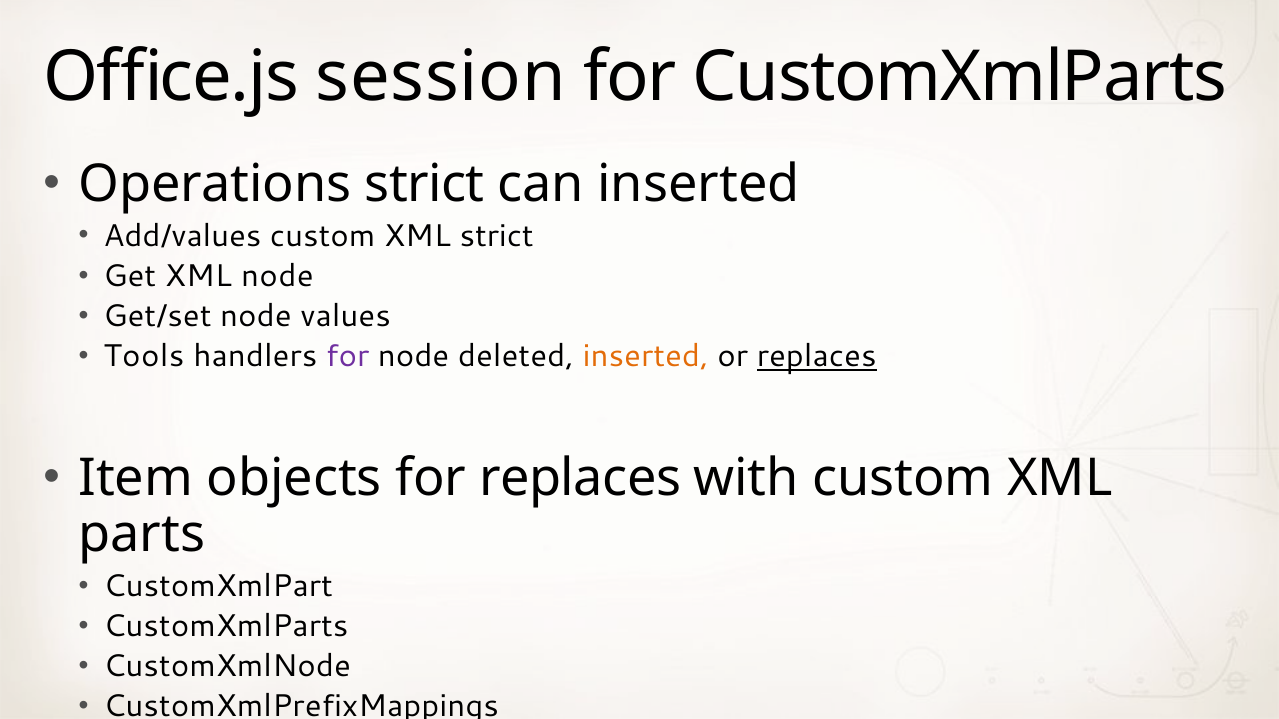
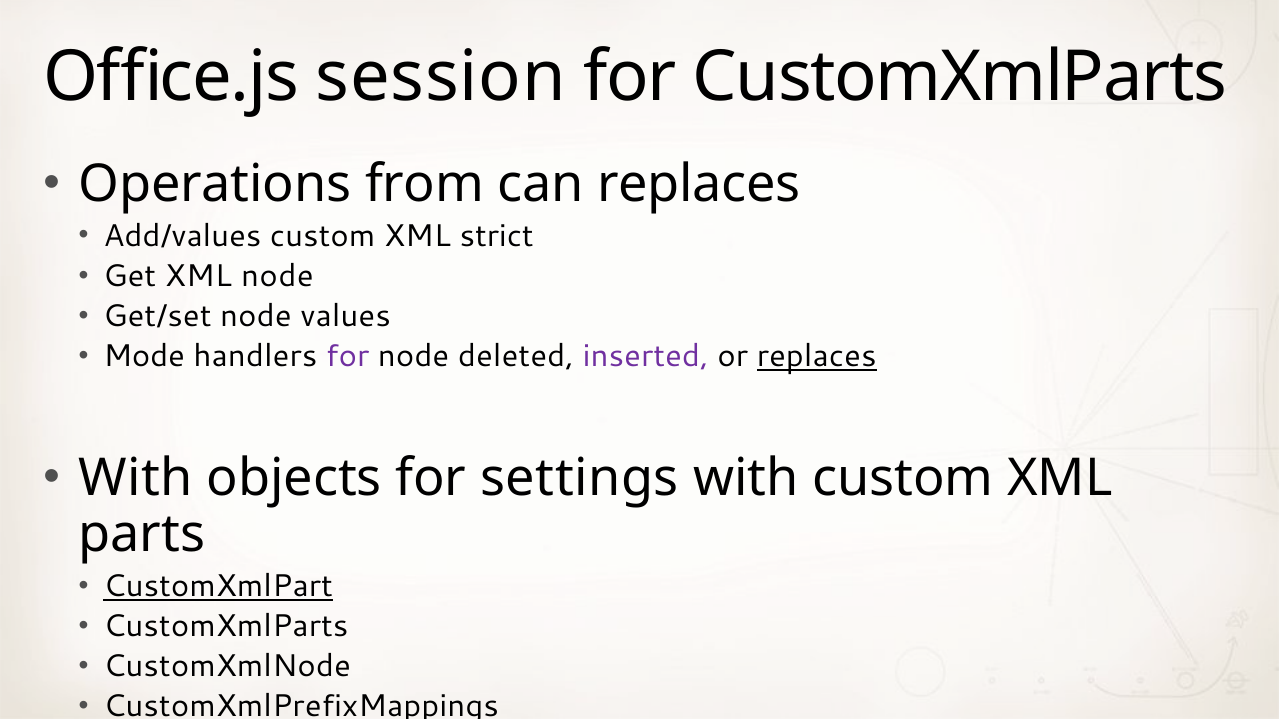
Operations strict: strict -> from
can inserted: inserted -> replaces
Tools: Tools -> Mode
inserted at (646, 356) colour: orange -> purple
Item at (136, 479): Item -> With
for replaces: replaces -> settings
CustomXmlPart underline: none -> present
